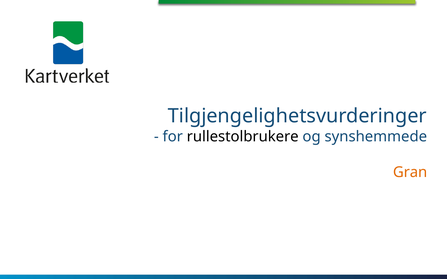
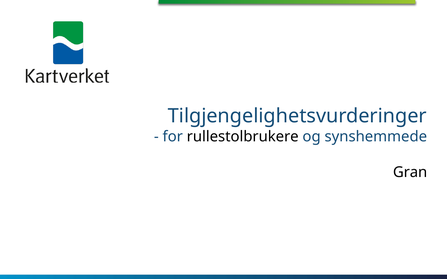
Gran colour: orange -> black
